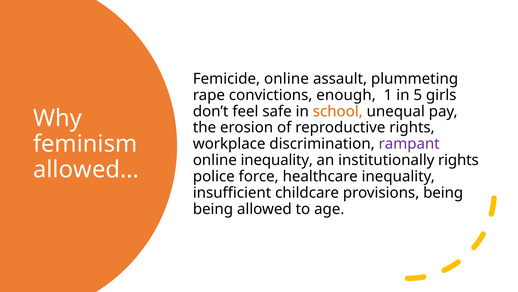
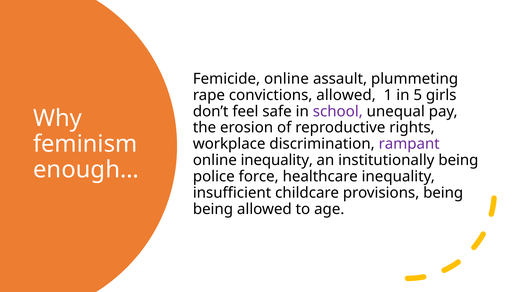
convictions enough: enough -> allowed
school colour: orange -> purple
institutionally rights: rights -> being
allowed…: allowed… -> enough…
